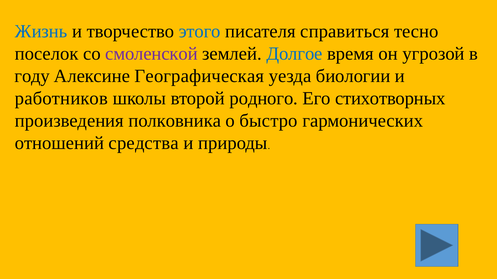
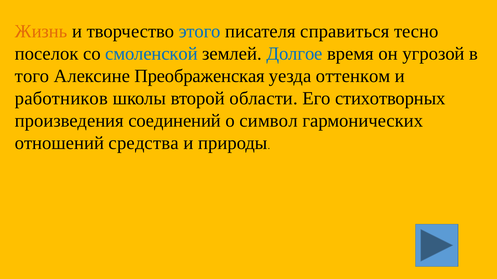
Жизнь colour: blue -> orange
смоленской colour: purple -> blue
году: году -> того
Географическая: Географическая -> Преображенская
биологии: биологии -> оттенком
родного: родного -> области
полковника: полковника -> соединений
быстро: быстро -> символ
